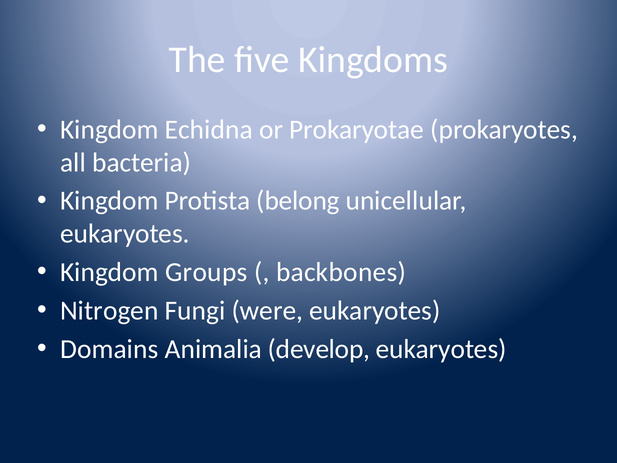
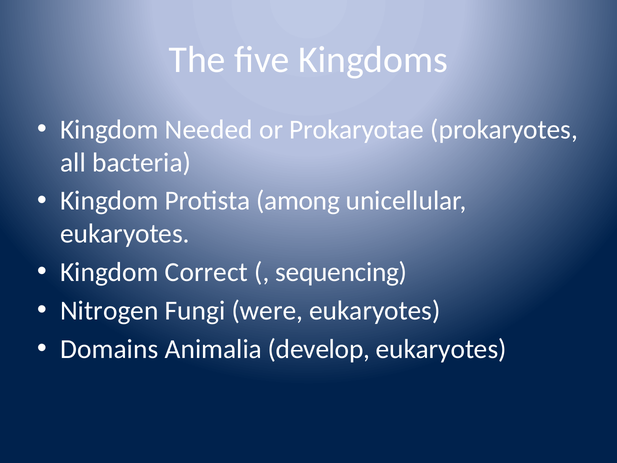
Echidna: Echidna -> Needed
belong: belong -> among
Groups: Groups -> Correct
backbones: backbones -> sequencing
